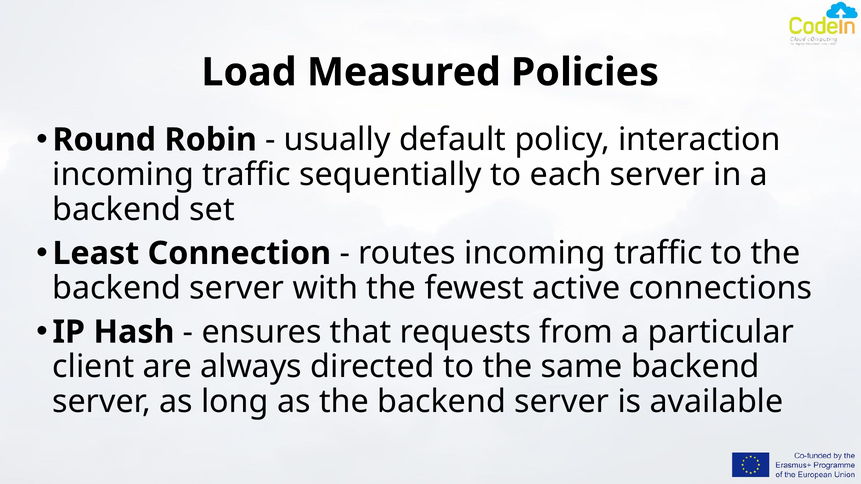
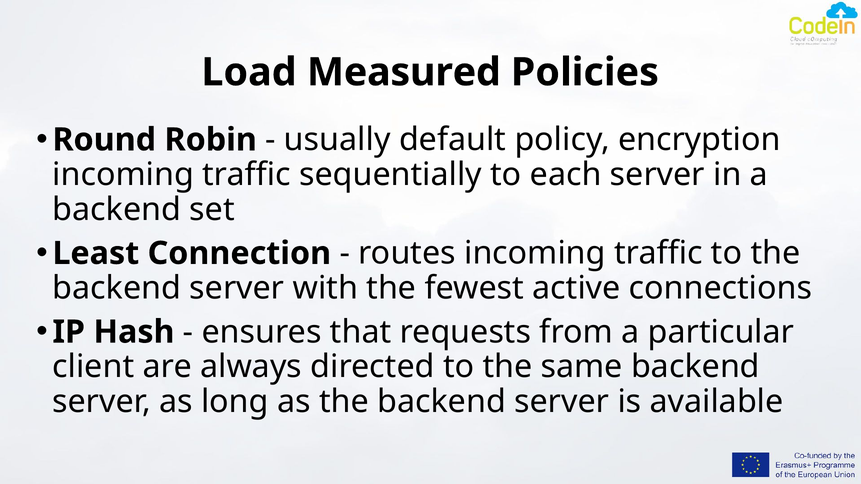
interaction: interaction -> encryption
